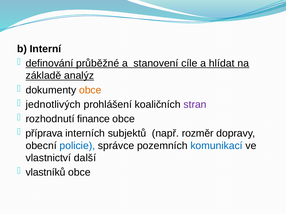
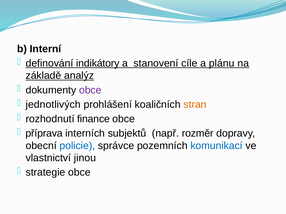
průběžné: průběžné -> indikátory
hlídat: hlídat -> plánu
obce at (90, 90) colour: orange -> purple
stran colour: purple -> orange
další: další -> jinou
vlastníků: vlastníků -> strategie
